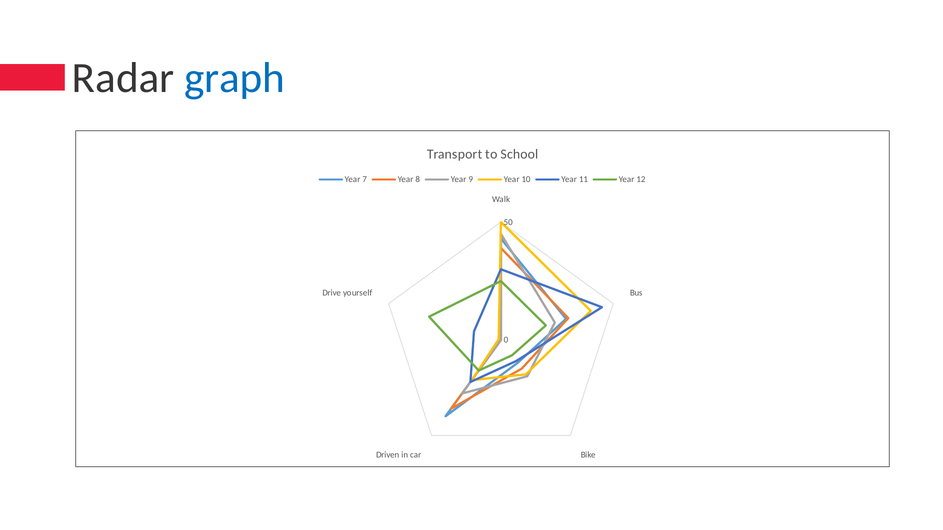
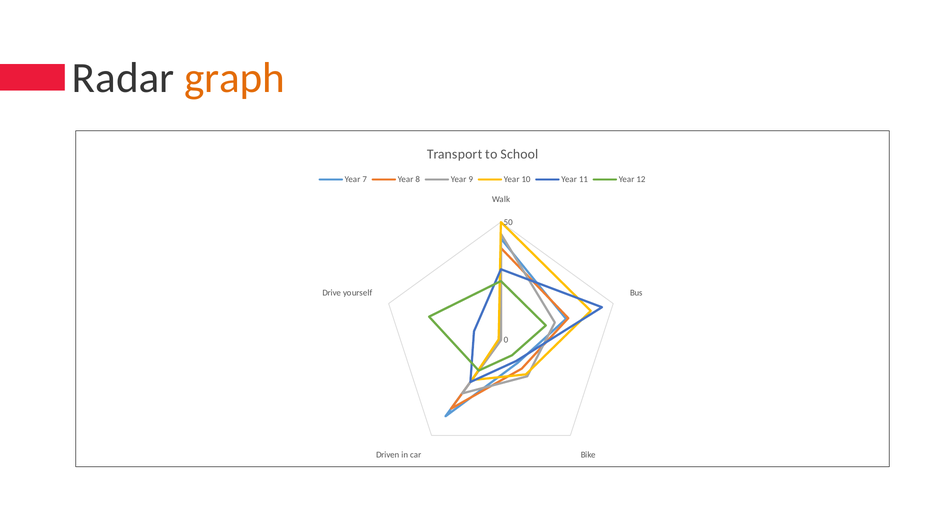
graph colour: blue -> orange
